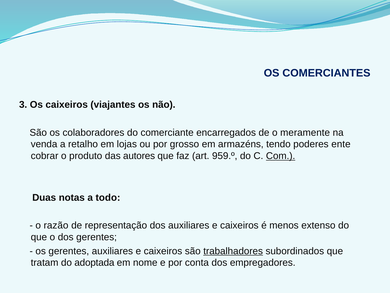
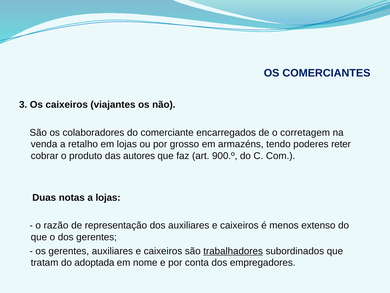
meramente: meramente -> corretagem
ente: ente -> reter
959.º: 959.º -> 900.º
Com underline: present -> none
a todo: todo -> lojas
